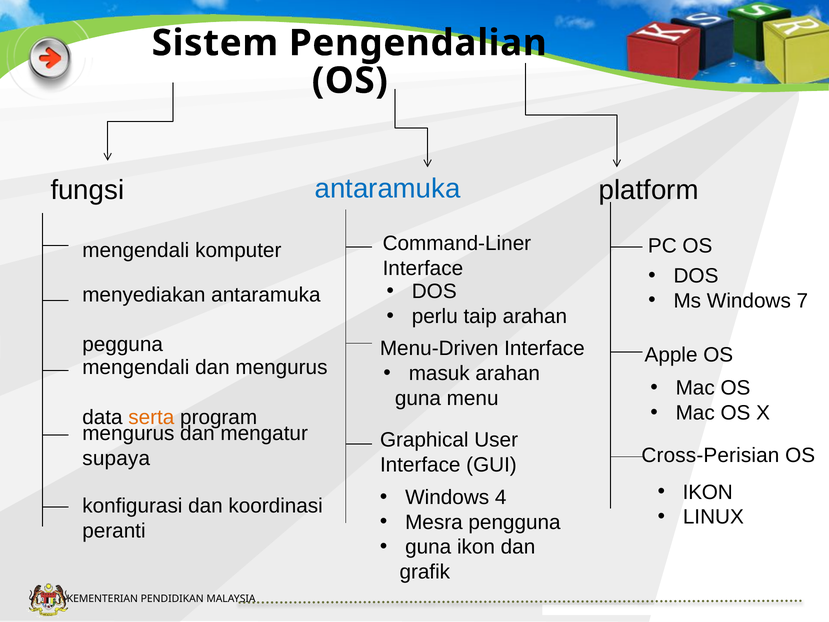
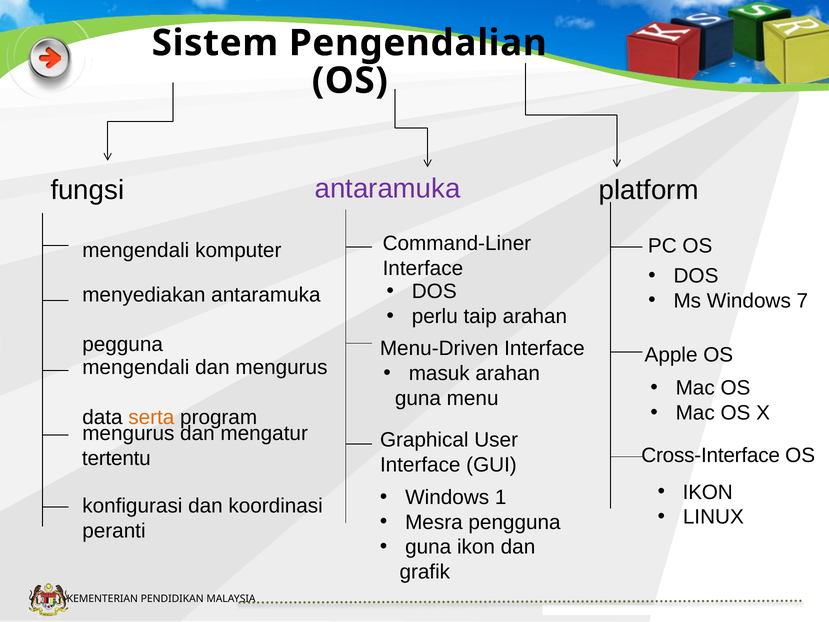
antaramuka at (388, 188) colour: blue -> purple
Cross-Perisian: Cross-Perisian -> Cross-Interface
supaya: supaya -> tertentu
4: 4 -> 1
